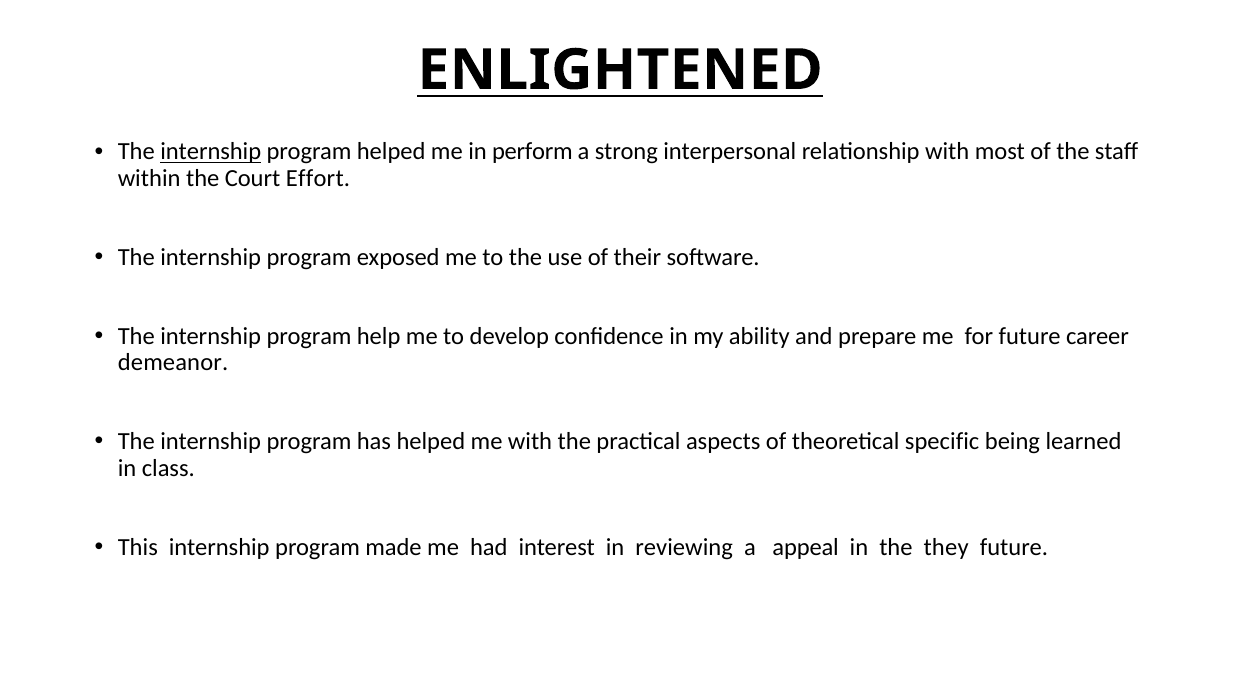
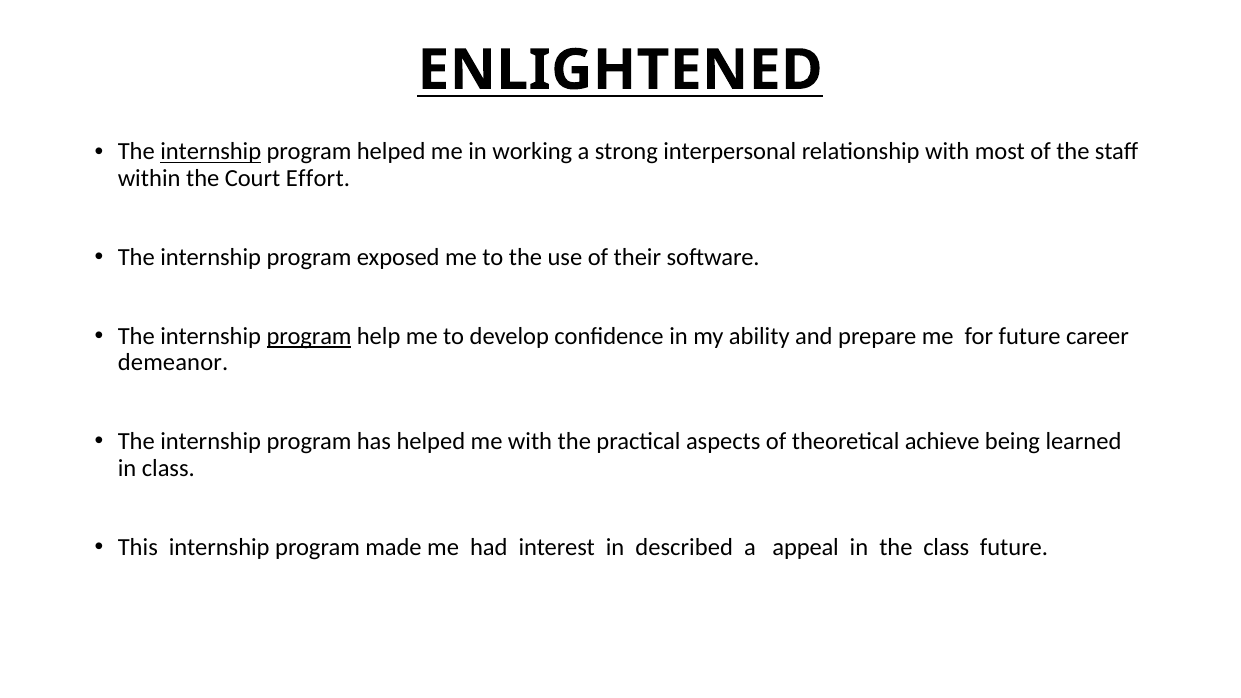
perform: perform -> working
program at (309, 336) underline: none -> present
specific: specific -> achieve
reviewing: reviewing -> described
the they: they -> class
